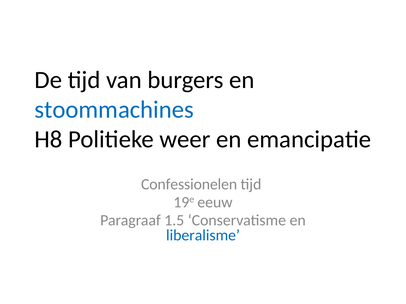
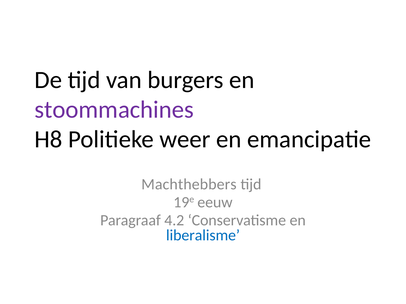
stoommachines colour: blue -> purple
Confessionelen: Confessionelen -> Machthebbers
1.5: 1.5 -> 4.2
